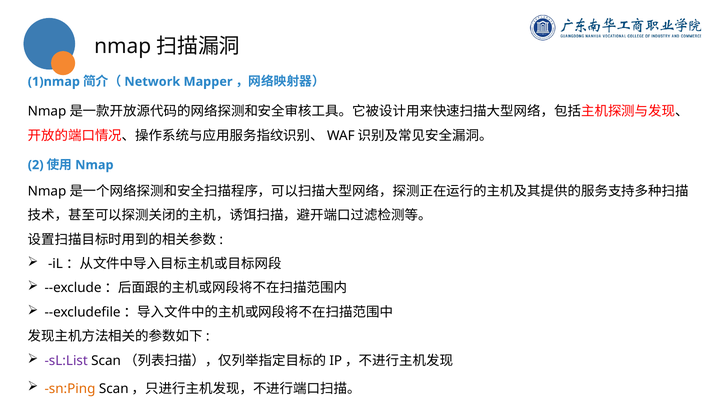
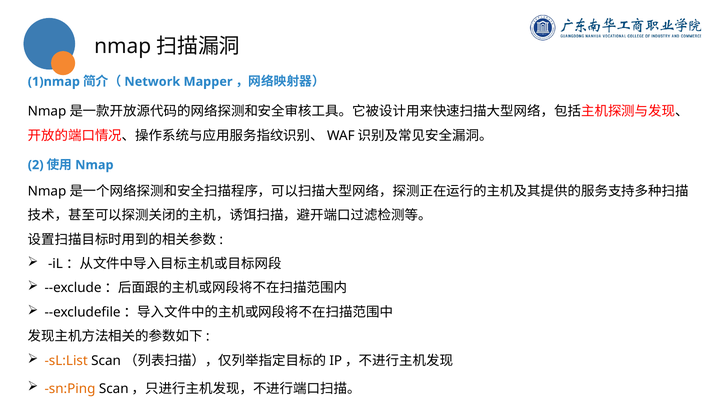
sL:List colour: purple -> orange
